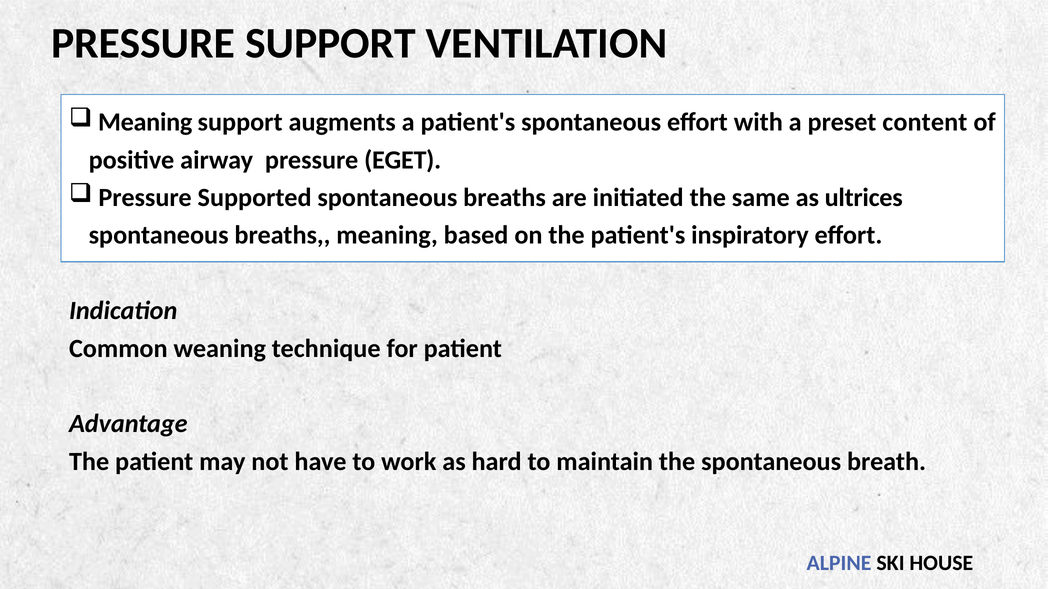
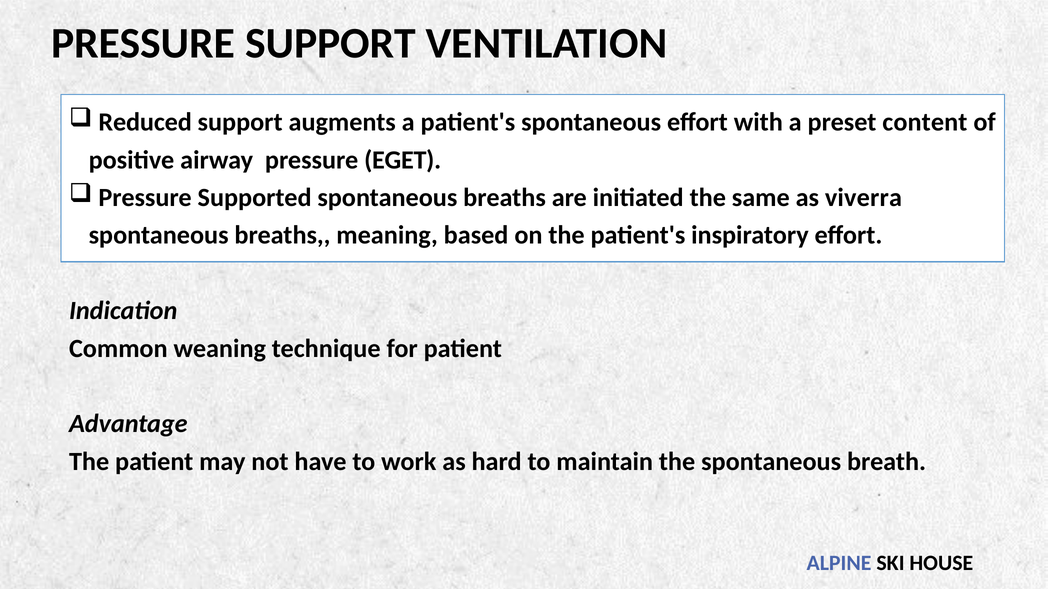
Meaning at (145, 122): Meaning -> Reduced
ultrices: ultrices -> viverra
